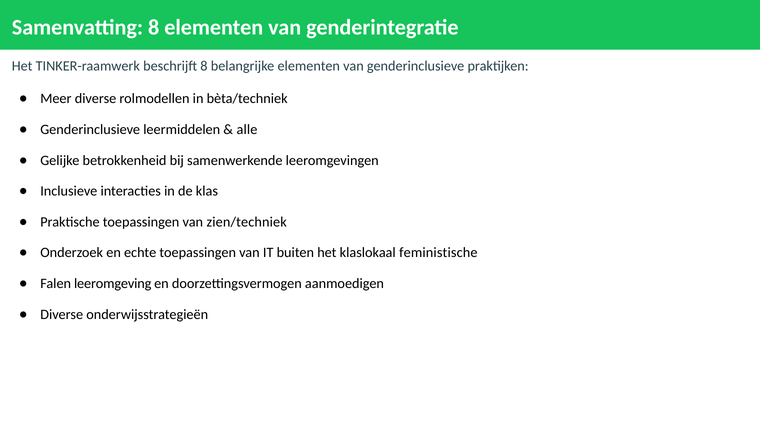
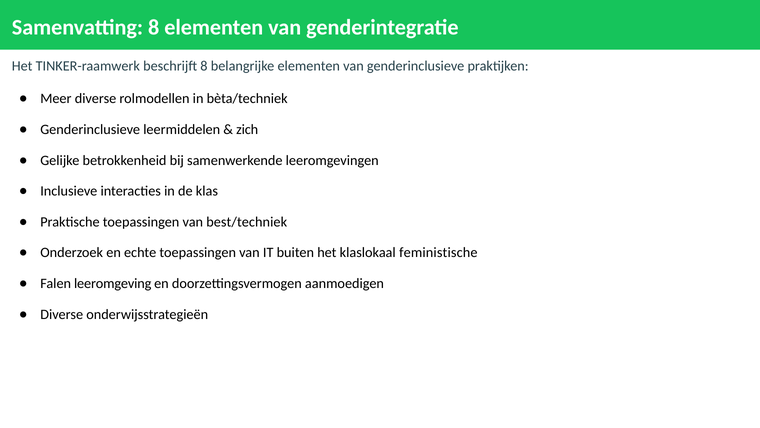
alle: alle -> zich
zien/techniek: zien/techniek -> best/techniek
